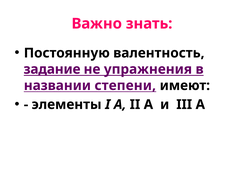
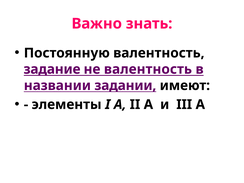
не упражнения: упражнения -> валентность
степени: степени -> задании
